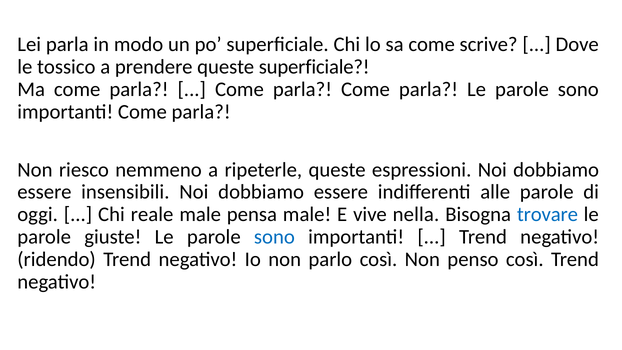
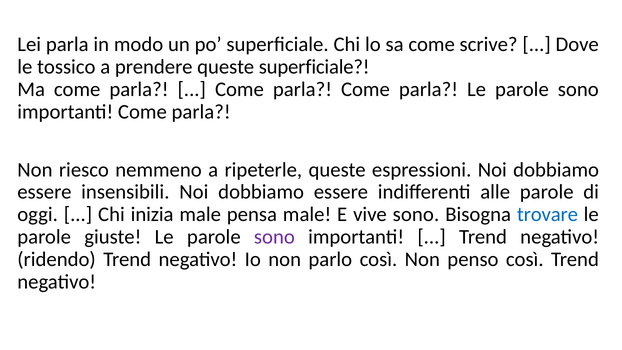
reale: reale -> inizia
vive nella: nella -> sono
sono at (274, 237) colour: blue -> purple
